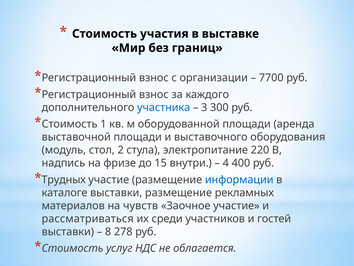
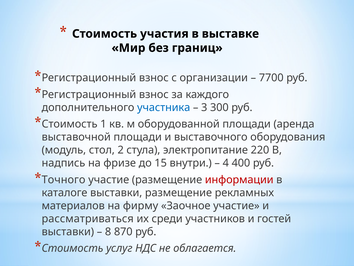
Трудных: Трудных -> Точного
информации colour: blue -> red
чувств: чувств -> фирму
278: 278 -> 870
